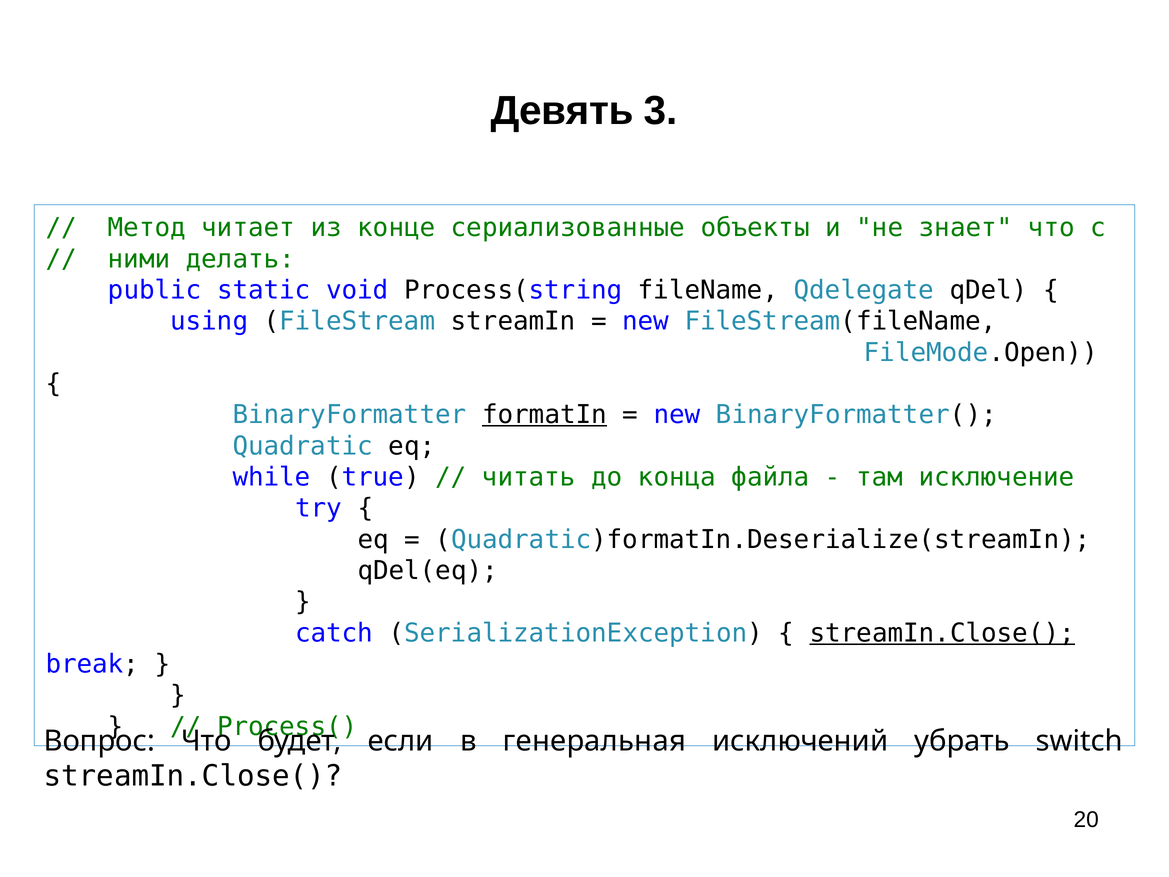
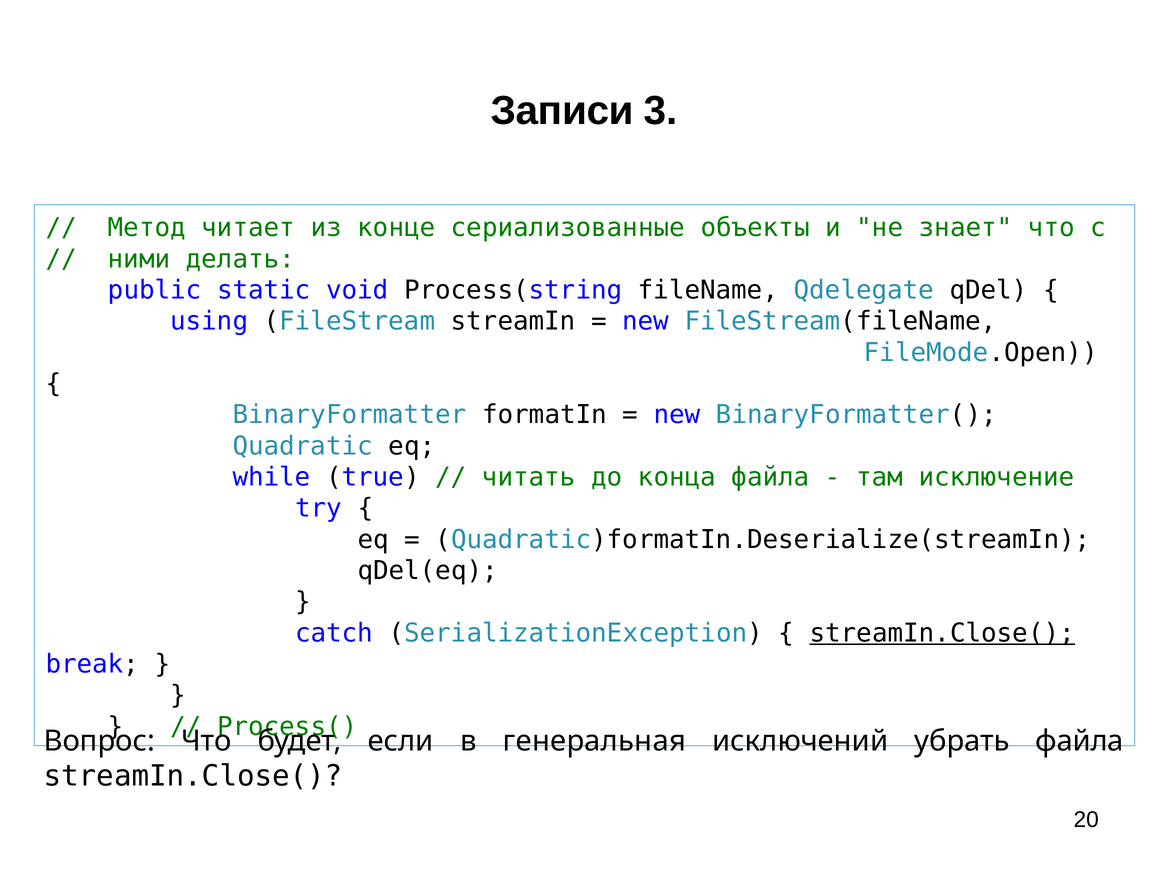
Девять: Девять -> Записи
formatIn underline: present -> none
убрать switch: switch -> файла
